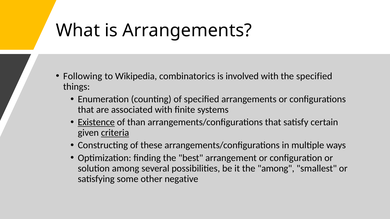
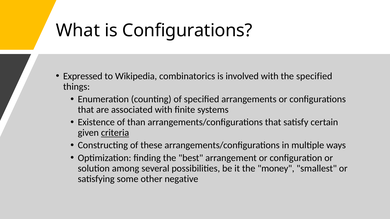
is Arrangements: Arrangements -> Configurations
Following: Following -> Expressed
Existence underline: present -> none
the among: among -> money
